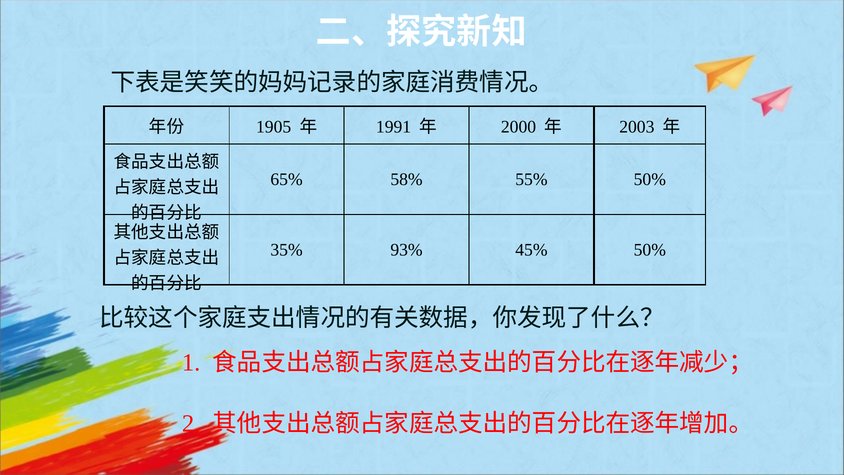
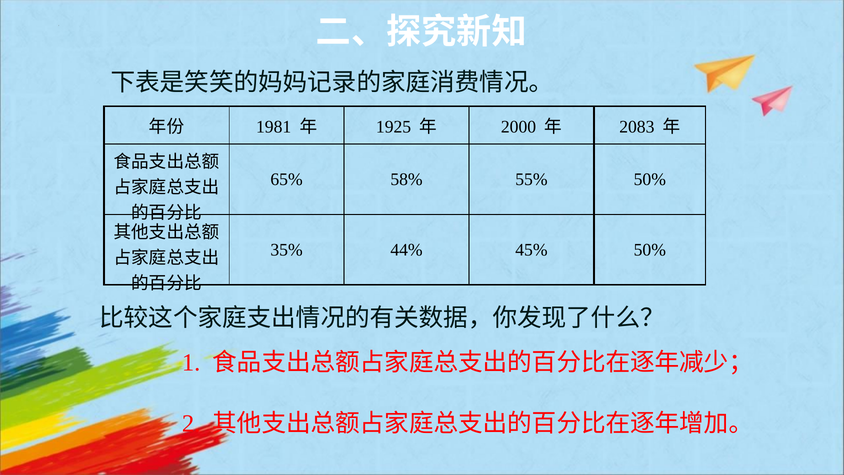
1905: 1905 -> 1981
1991: 1991 -> 1925
2003: 2003 -> 2083
93%: 93% -> 44%
